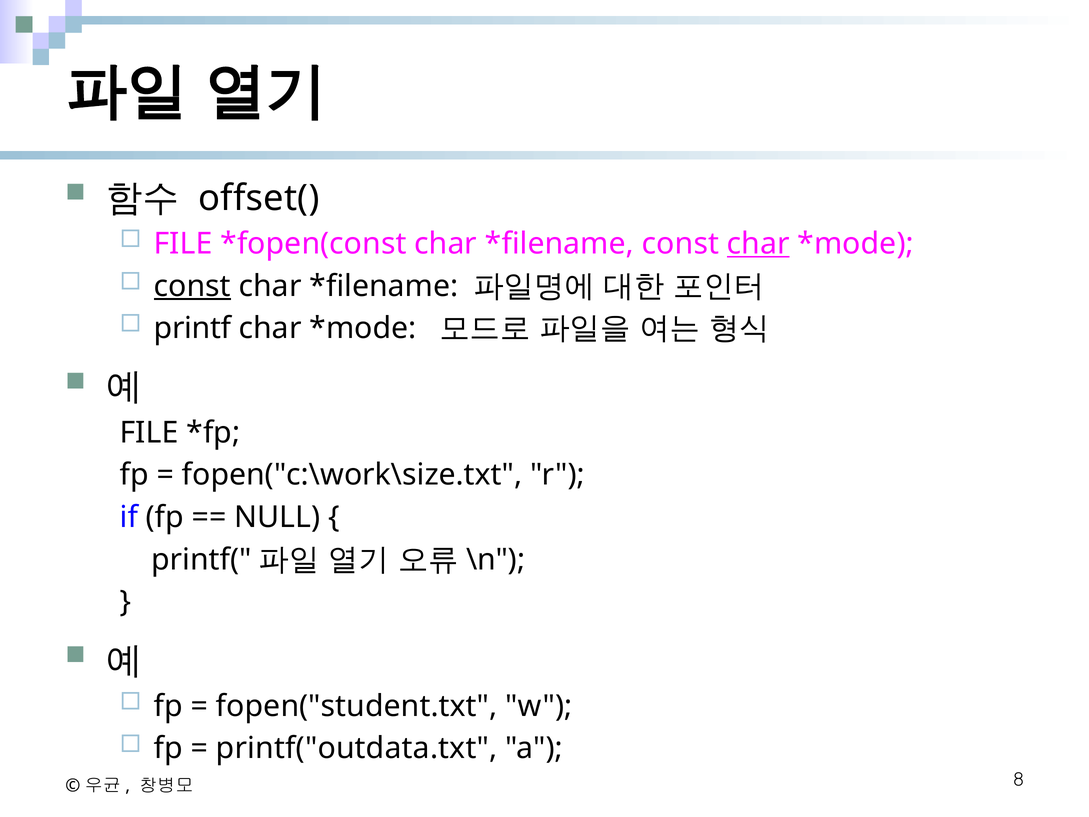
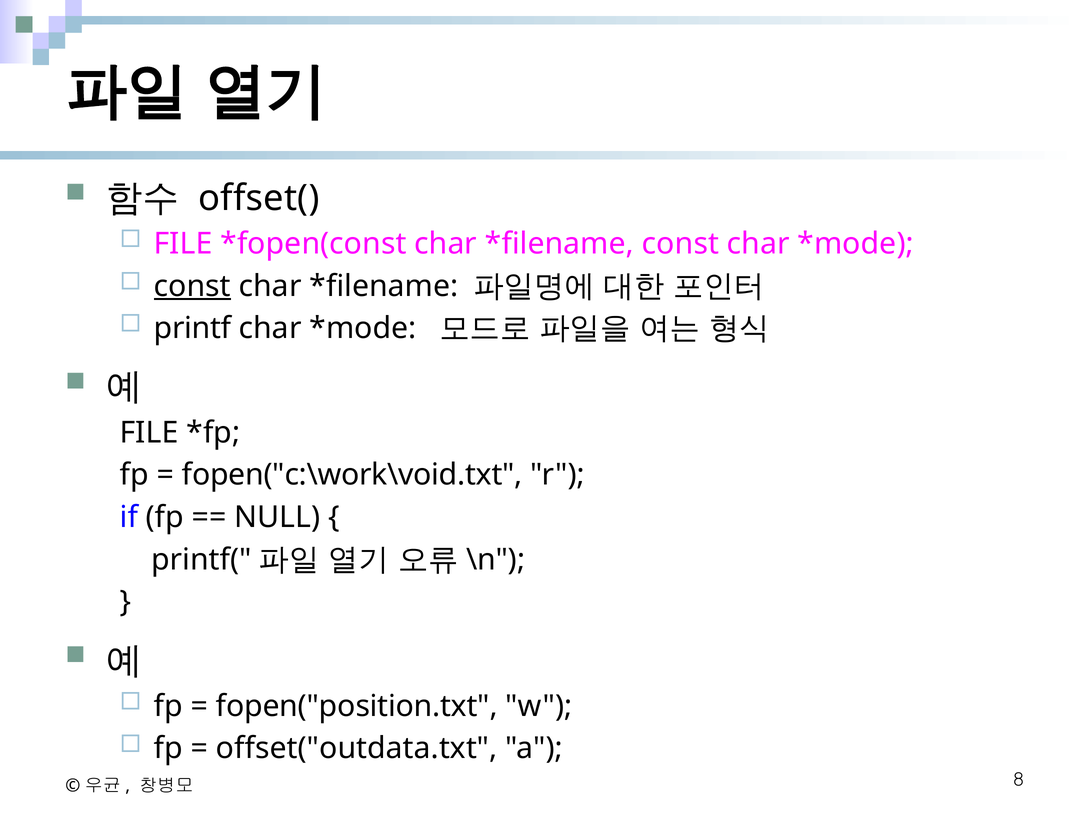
char at (758, 244) underline: present -> none
fopen("c:\work\size.txt: fopen("c:\work\size.txt -> fopen("c:\work\void.txt
fopen("student.txt: fopen("student.txt -> fopen("position.txt
printf("outdata.txt: printf("outdata.txt -> offset("outdata.txt
